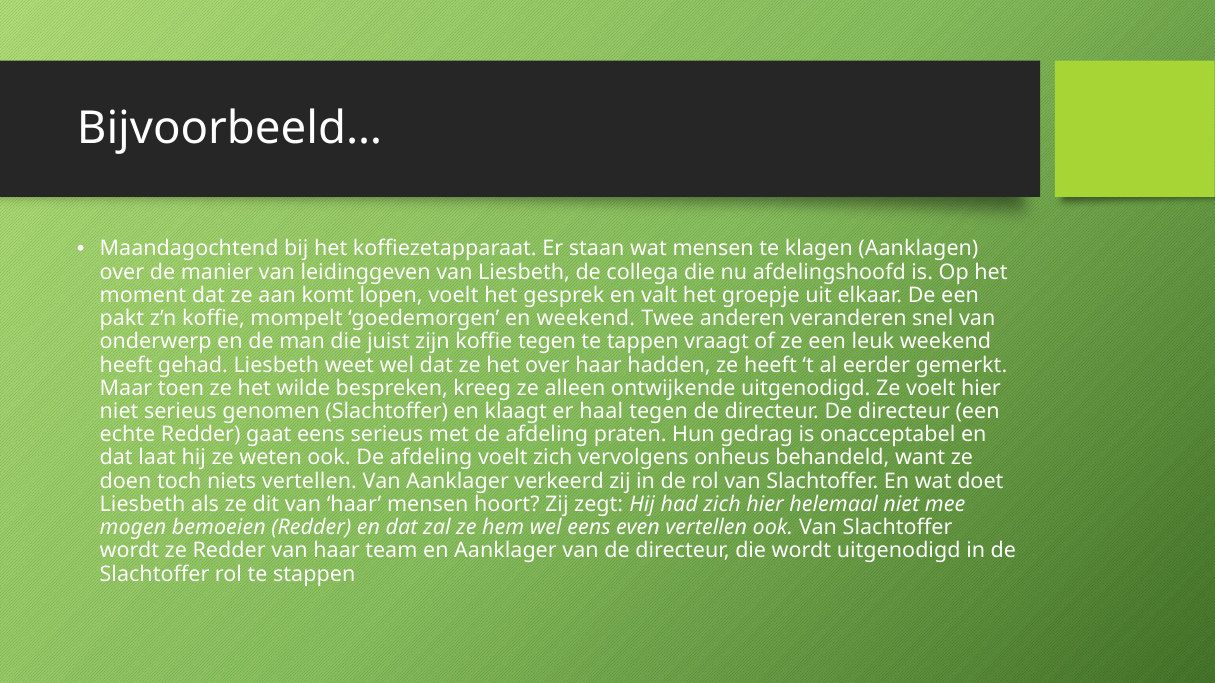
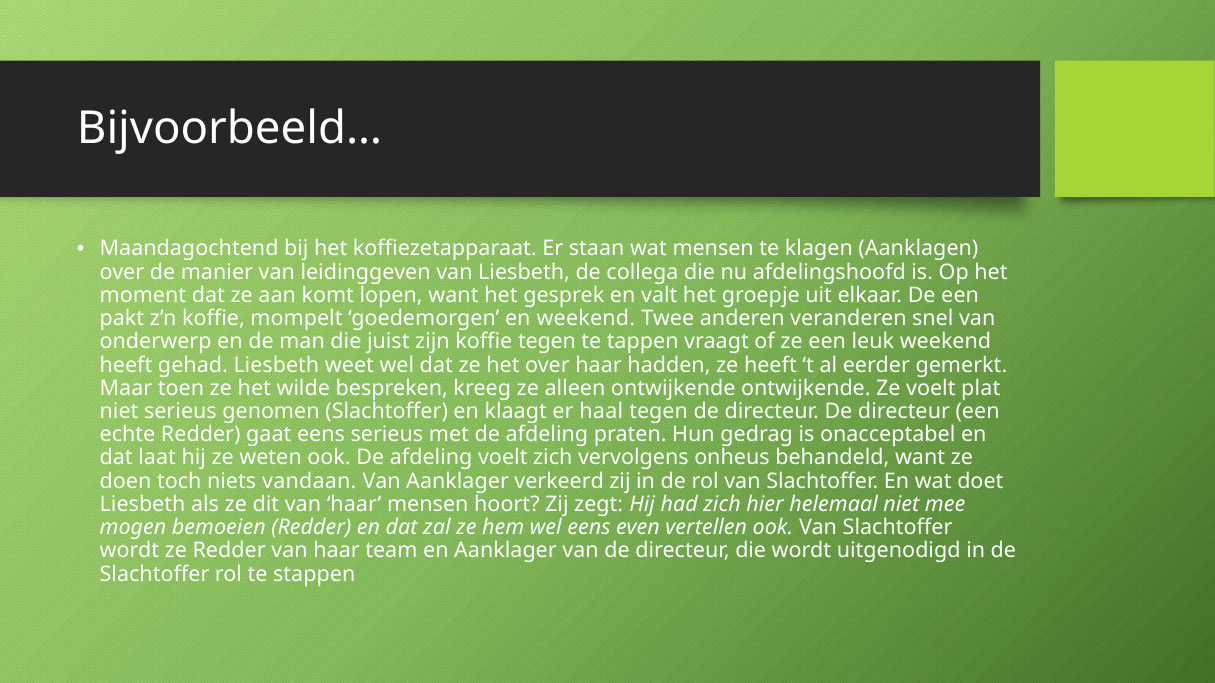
lopen voelt: voelt -> want
ontwijkende uitgenodigd: uitgenodigd -> ontwijkende
voelt hier: hier -> plat
niets vertellen: vertellen -> vandaan
